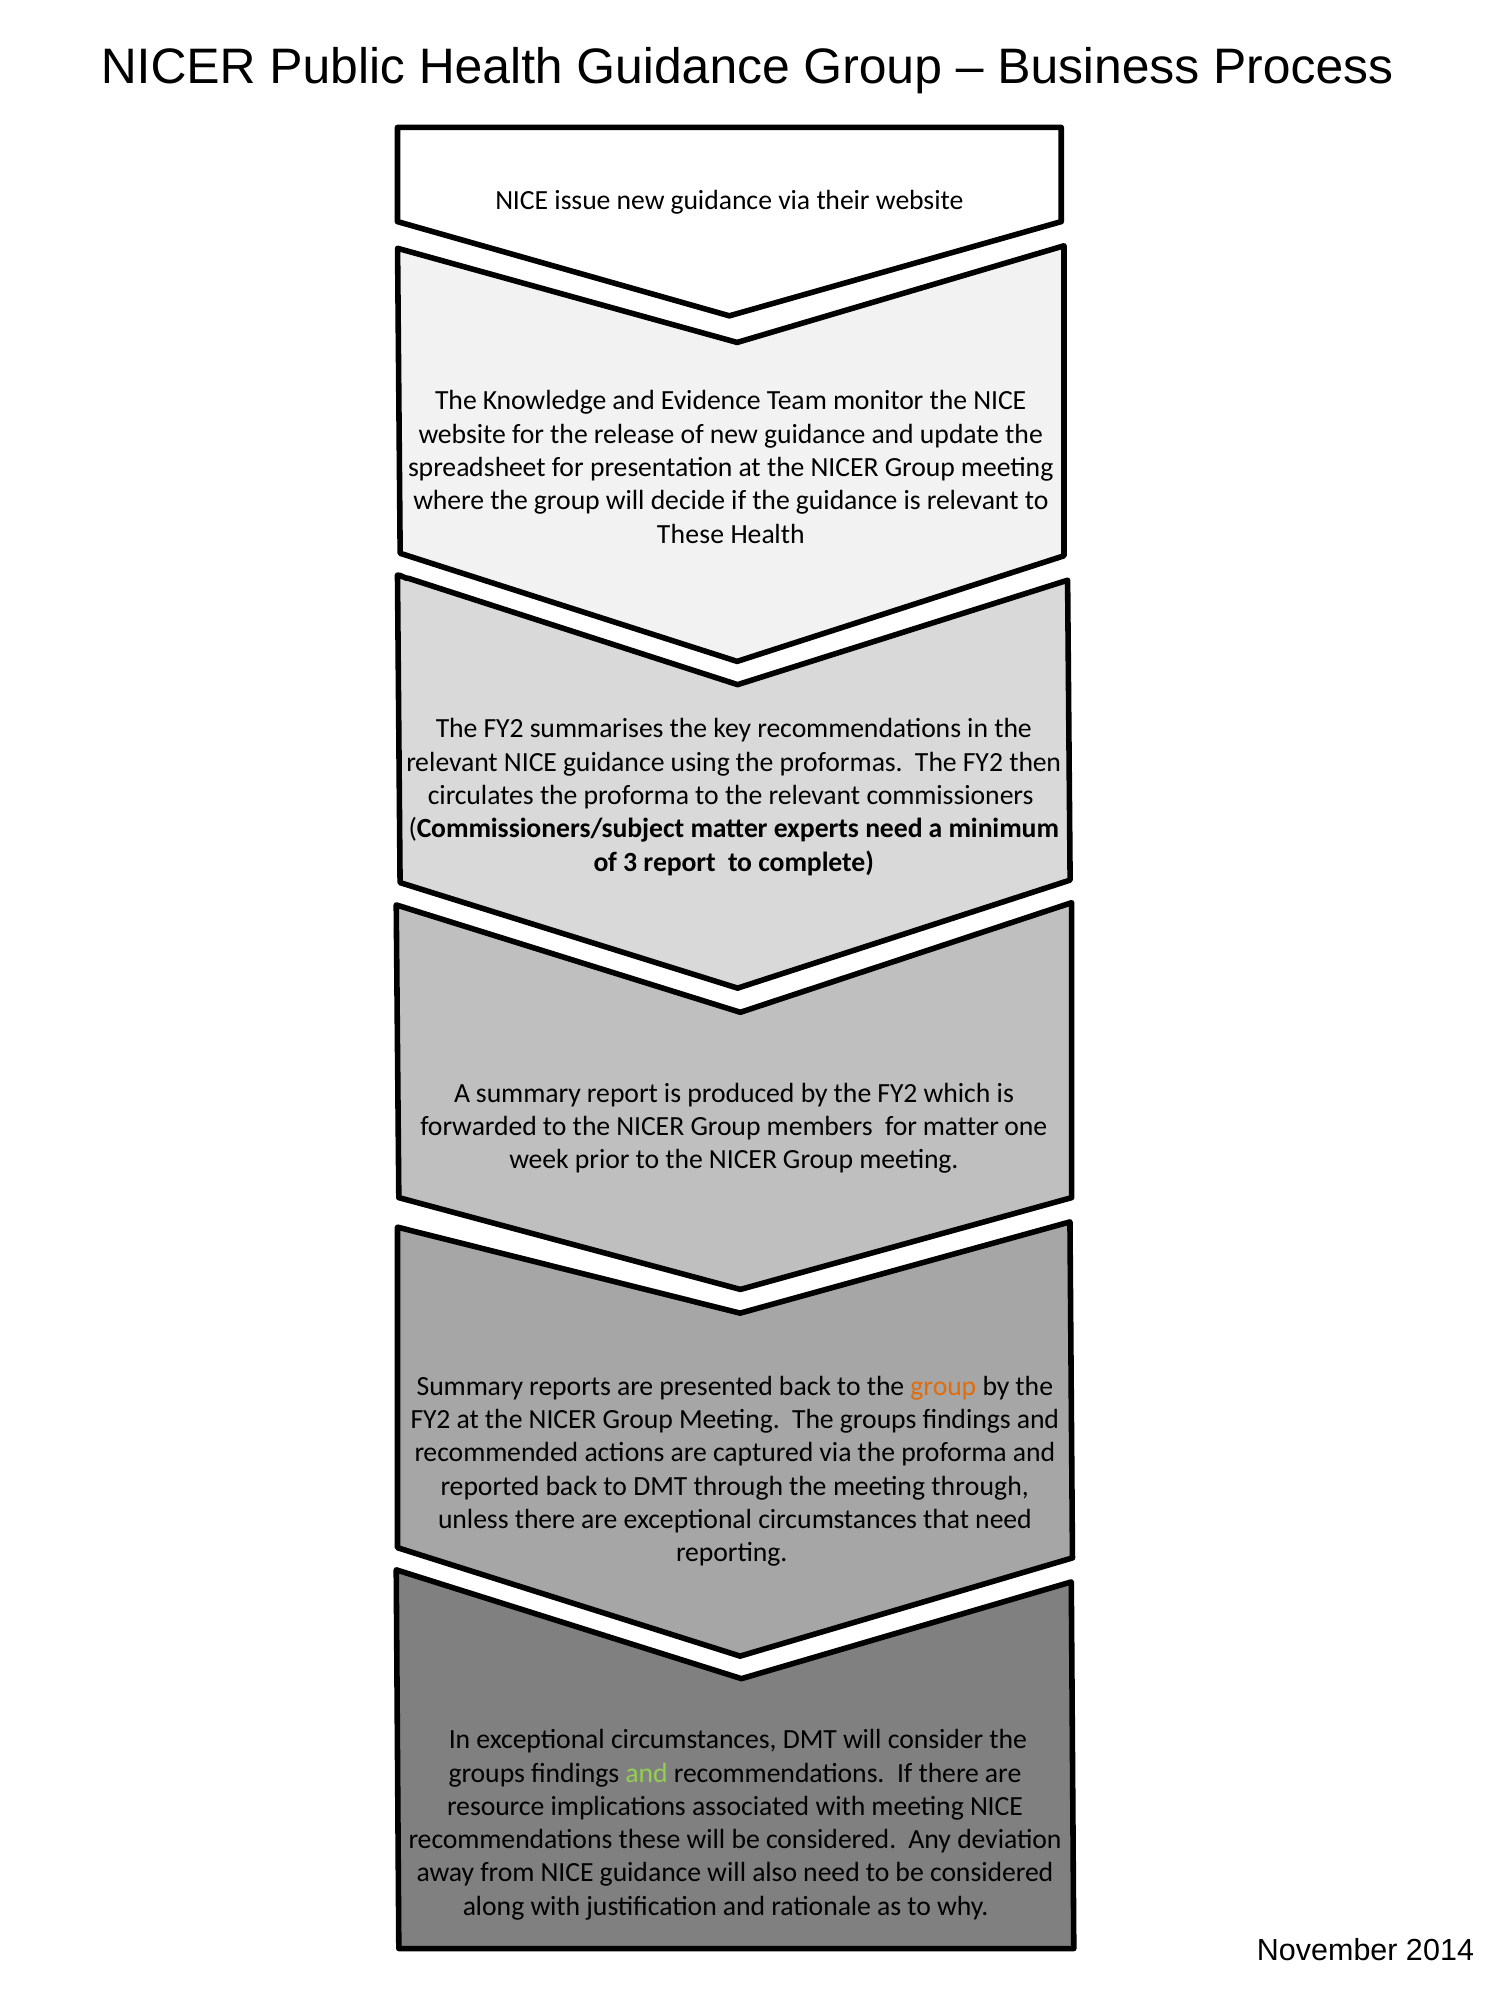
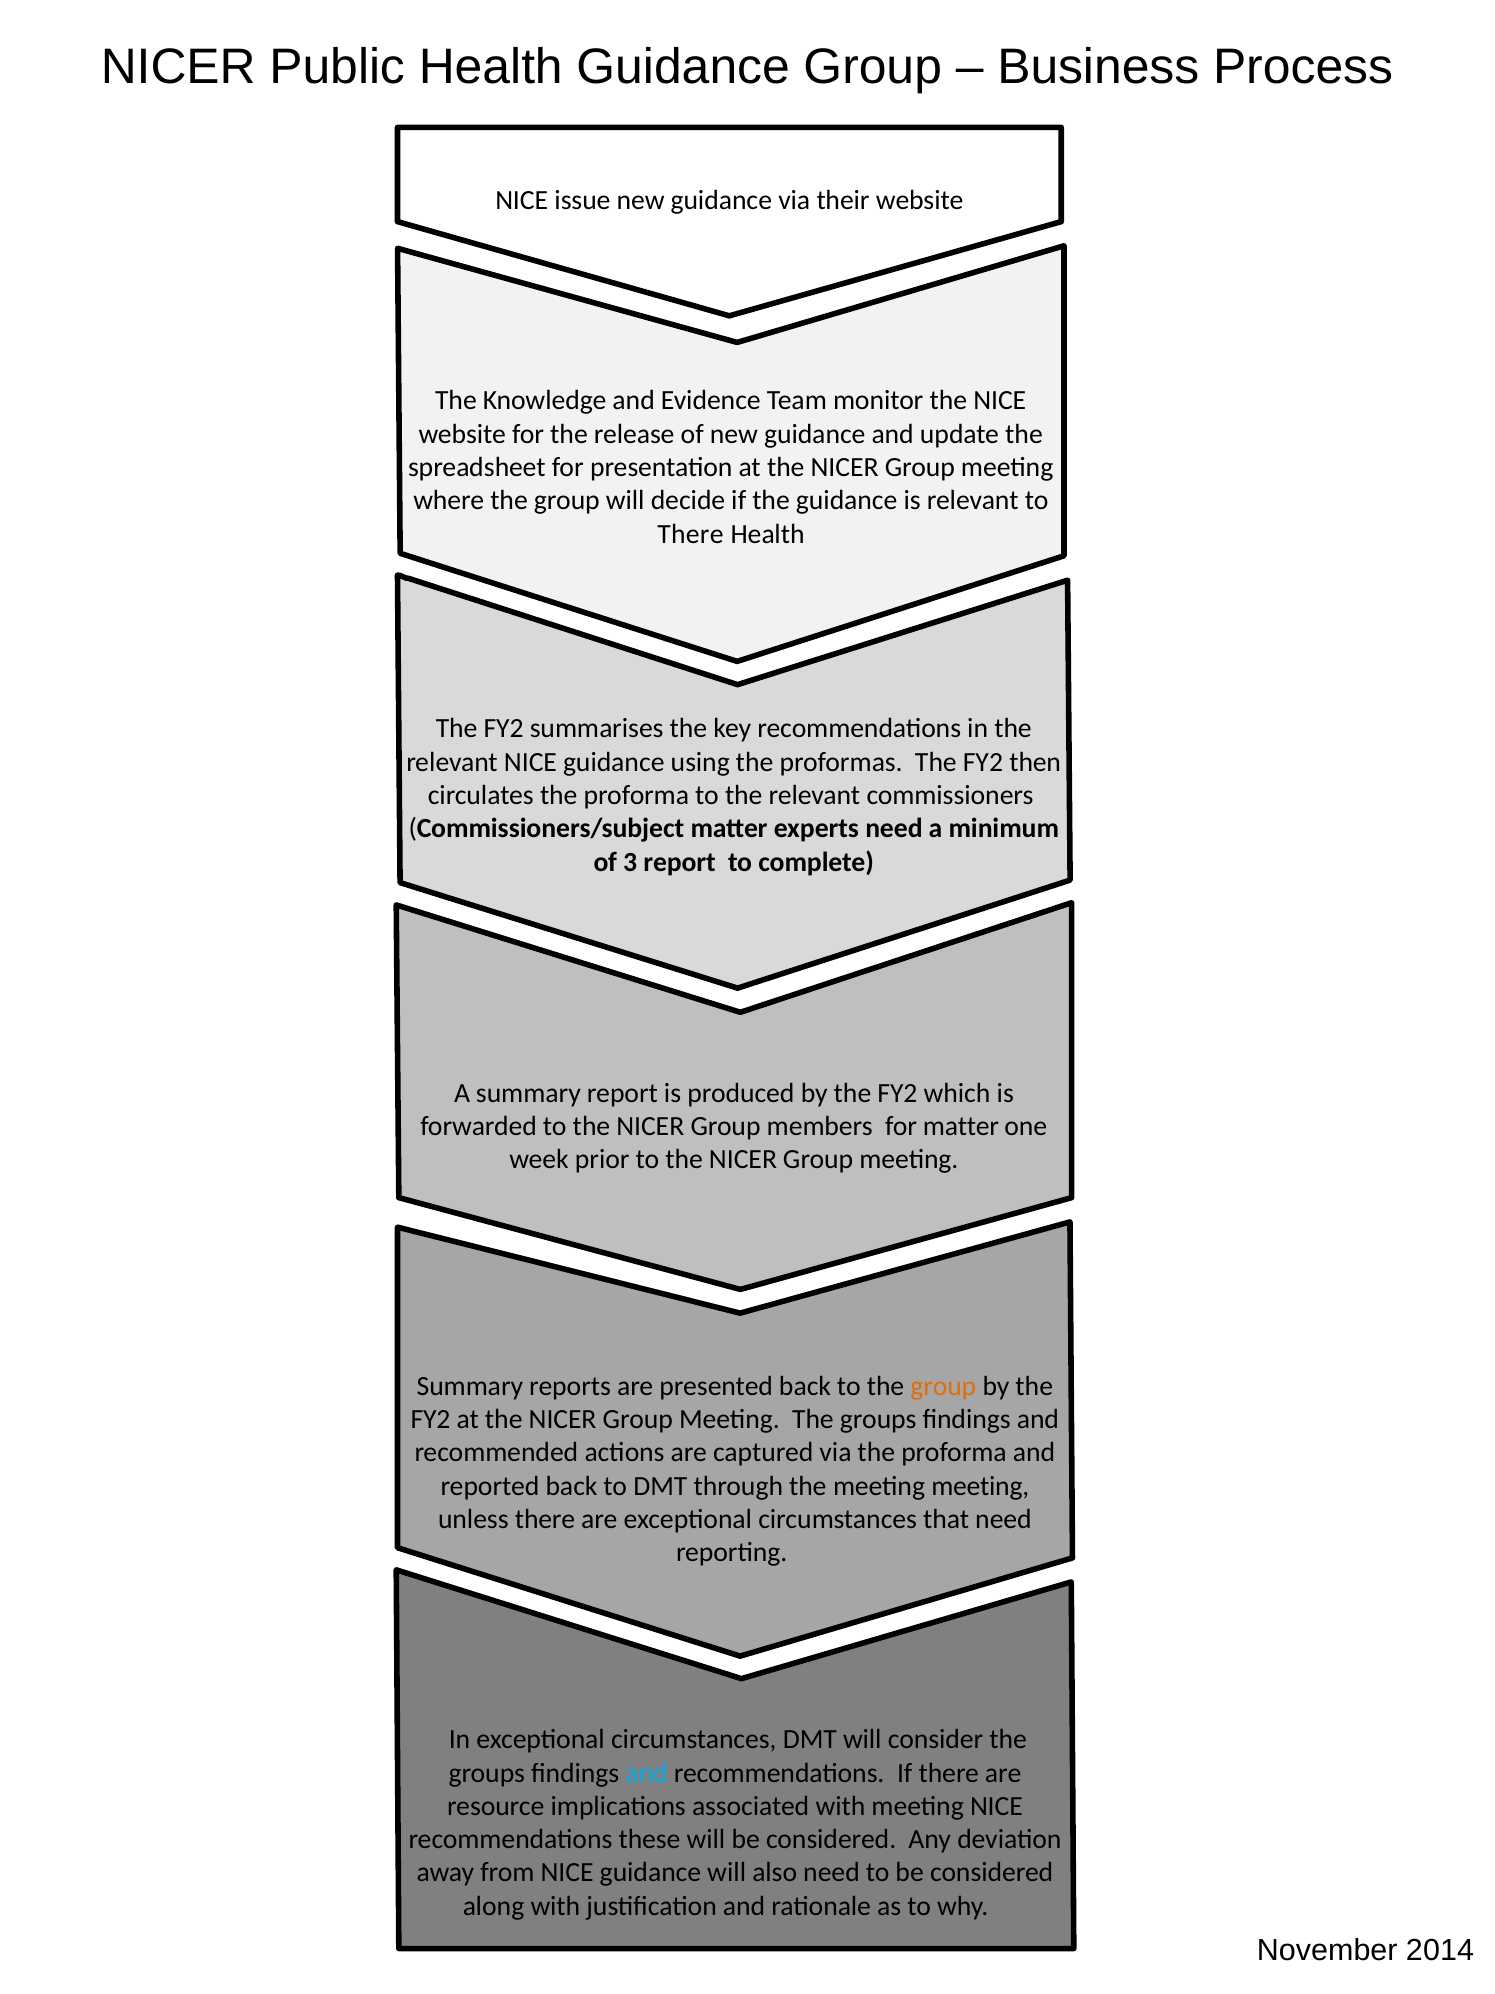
These at (690, 534): These -> There
meeting through: through -> meeting
and at (646, 1772) colour: light green -> light blue
